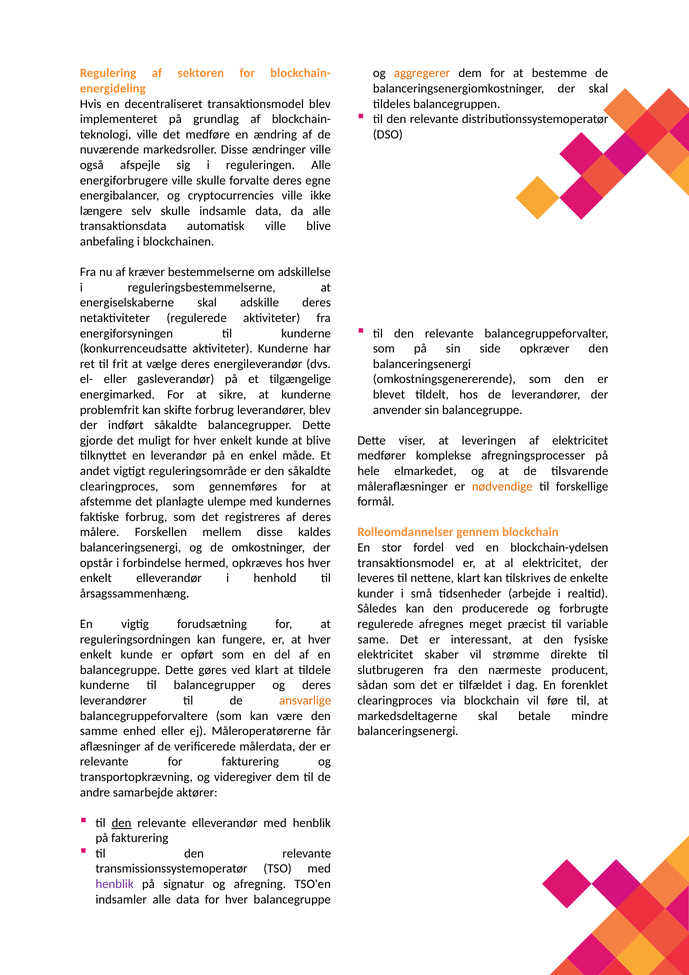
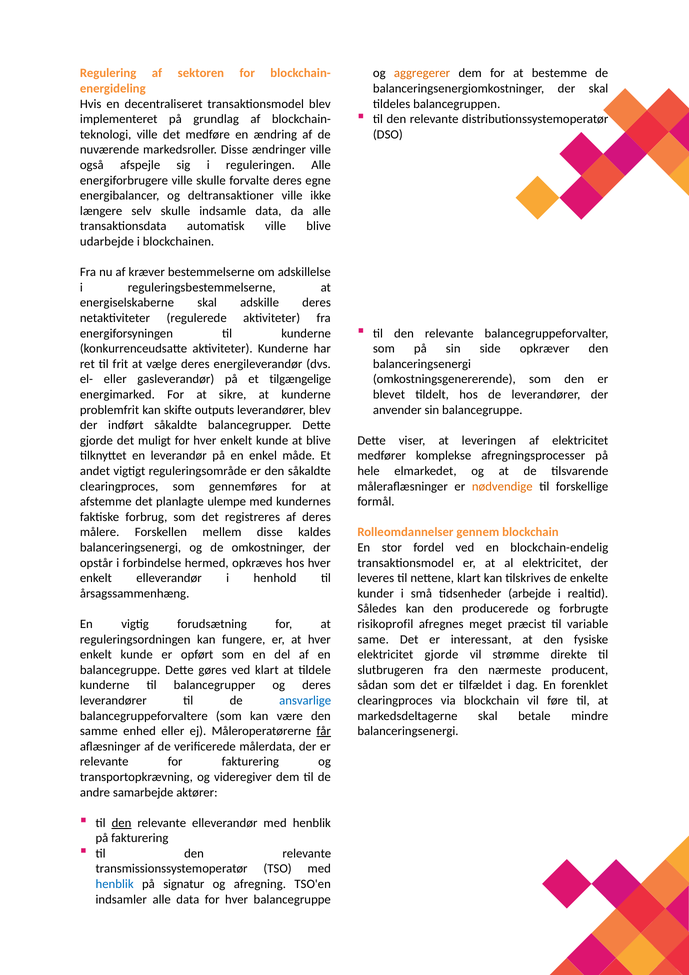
cryptocurrencies: cryptocurrencies -> deltransaktioner
anbefaling: anbefaling -> udarbejde
skifte forbrug: forbrug -> outputs
blockchain-ydelsen: blockchain-ydelsen -> blockchain-endelig
regulerede at (385, 624): regulerede -> risikoprofil
elektricitet skaber: skaber -> gjorde
ansvarlige colour: orange -> blue
får underline: none -> present
henblik at (115, 884) colour: purple -> blue
